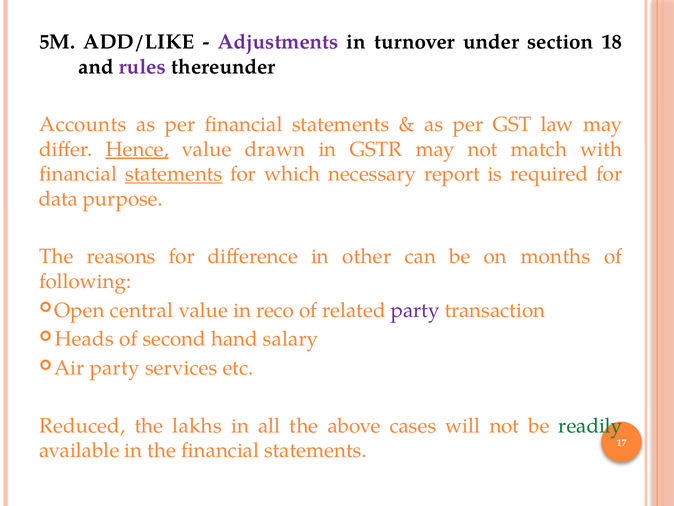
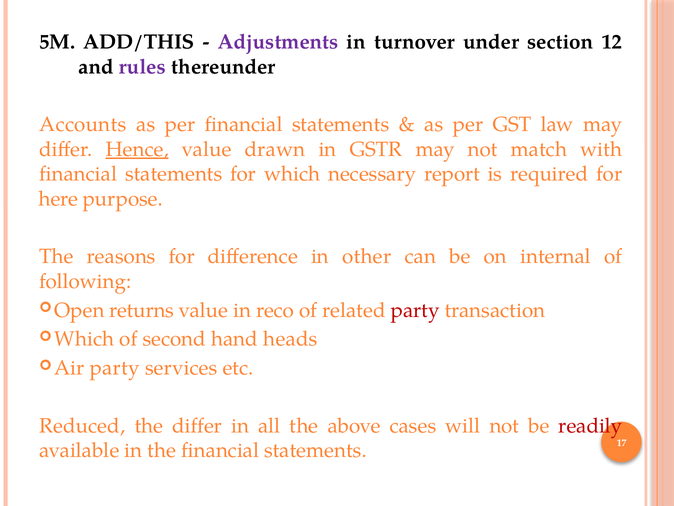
ADD/LIKE: ADD/LIKE -> ADD/THIS
18: 18 -> 12
statements at (174, 174) underline: present -> none
data: data -> here
months: months -> internal
central: central -> returns
party at (415, 310) colour: purple -> red
Heads at (84, 339): Heads -> Which
salary: salary -> heads
the lakhs: lakhs -> differ
readily colour: green -> red
